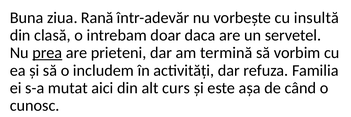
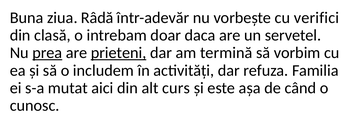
Rană: Rană -> Râdă
insultă: insultă -> verifici
prieteni underline: none -> present
